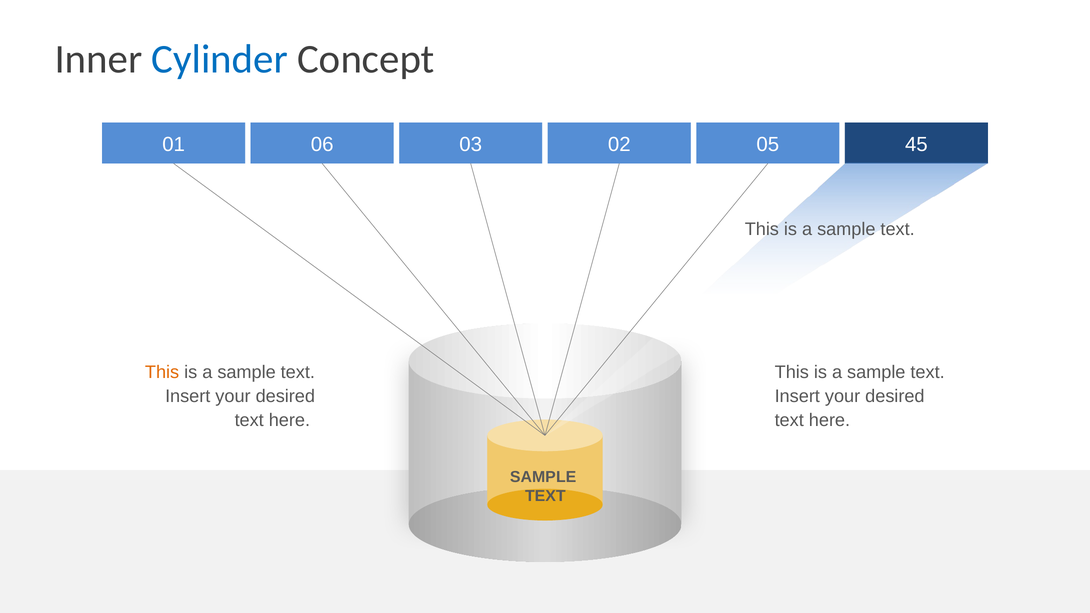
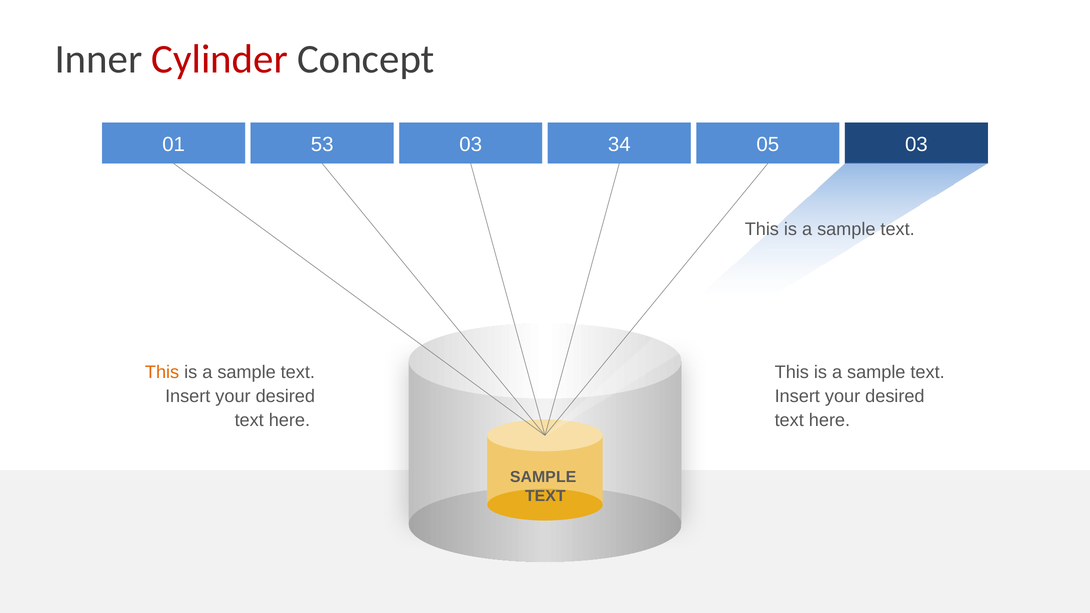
Cylinder colour: blue -> red
06: 06 -> 53
02: 02 -> 34
05 45: 45 -> 03
